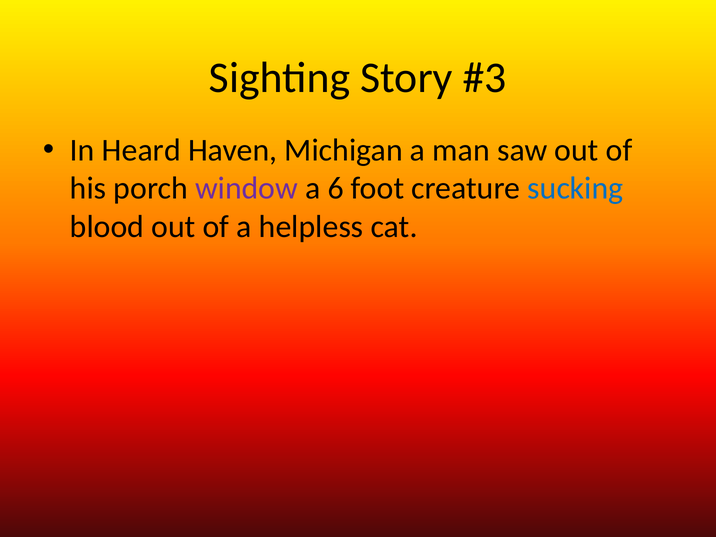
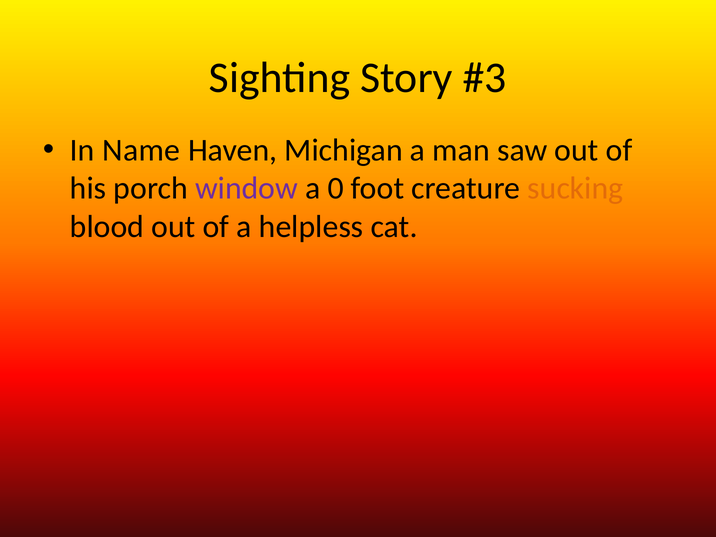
Heard: Heard -> Name
6: 6 -> 0
sucking colour: blue -> orange
